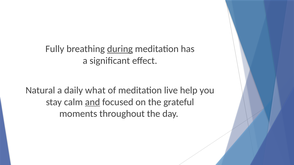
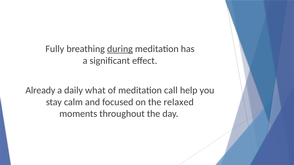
Natural: Natural -> Already
live: live -> call
and underline: present -> none
grateful: grateful -> relaxed
